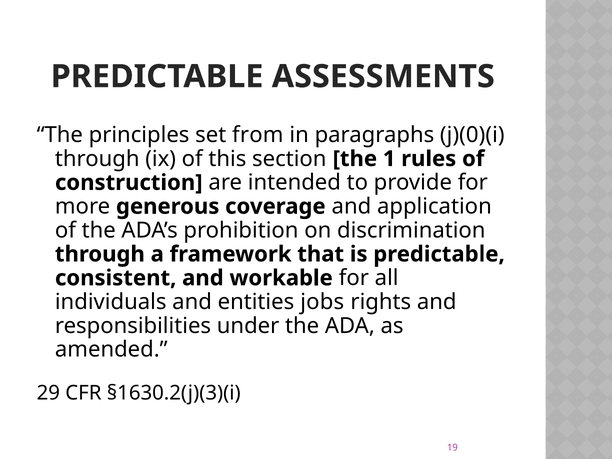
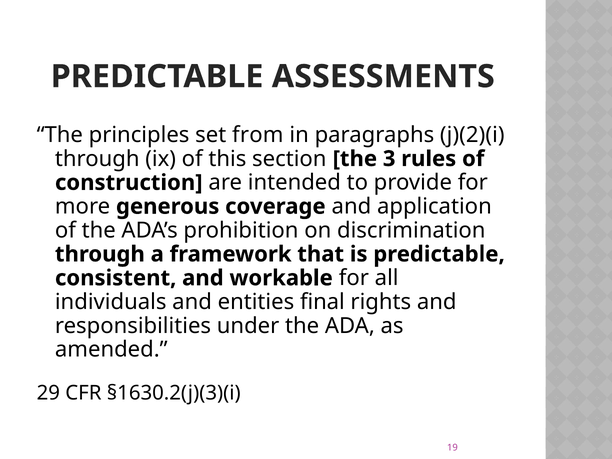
j)(0)(i: j)(0)(i -> j)(2)(i
1: 1 -> 3
jobs: jobs -> final
